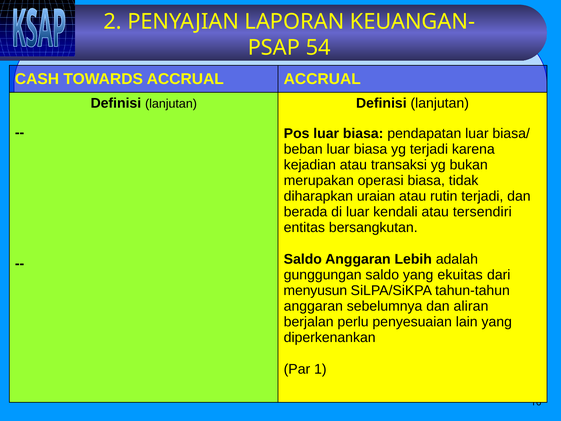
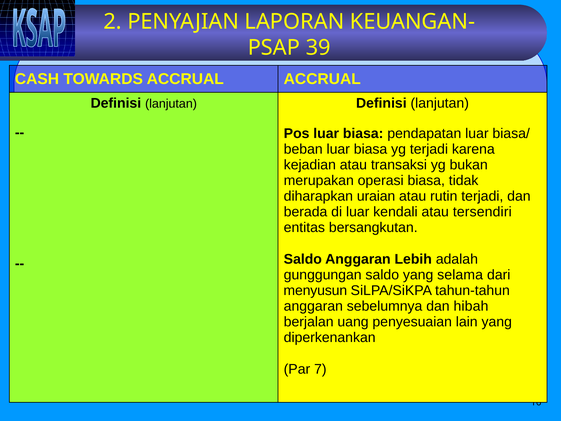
54: 54 -> 39
ekuitas: ekuitas -> selama
aliran: aliran -> hibah
perlu: perlu -> uang
1: 1 -> 7
